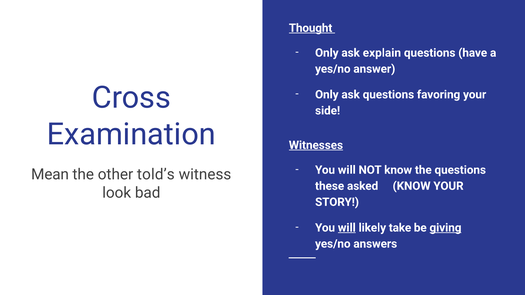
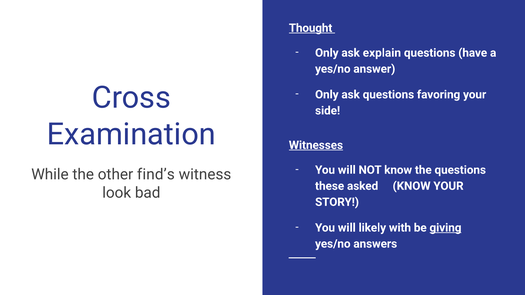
Mean: Mean -> While
told’s: told’s -> find’s
will at (347, 228) underline: present -> none
take: take -> with
